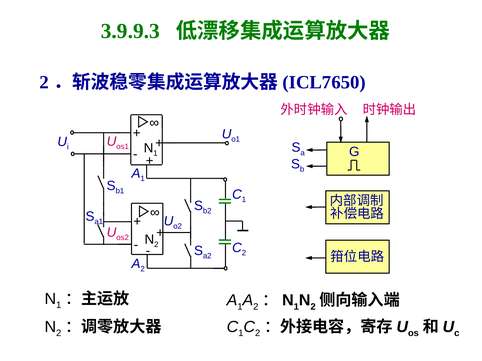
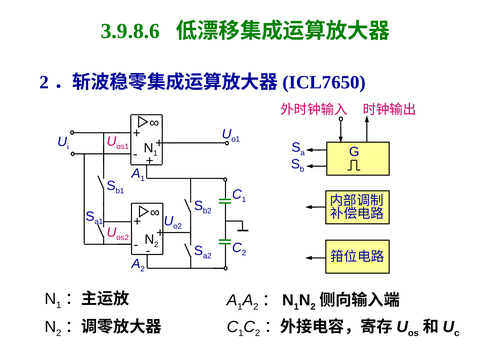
3.9.9.3: 3.9.9.3 -> 3.9.8.6
